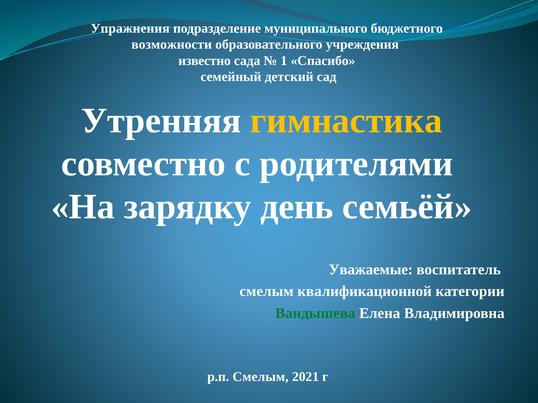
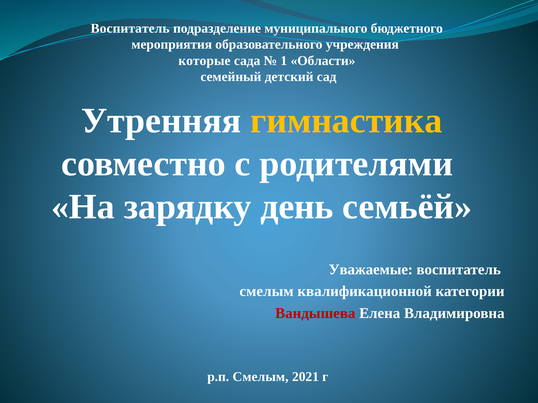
Упражнения at (130, 28): Упражнения -> Воспитатель
возможности: возможности -> мероприятия
известно: известно -> которые
Спасибо: Спасибо -> Области
Вандышева colour: green -> red
